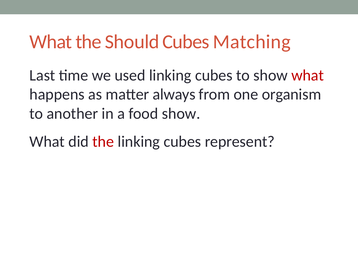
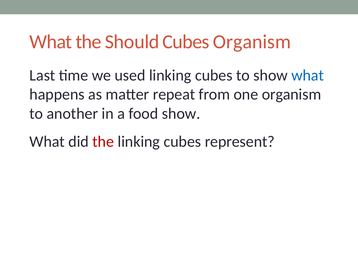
Cubes Matching: Matching -> Organism
what at (308, 75) colour: red -> blue
always: always -> repeat
